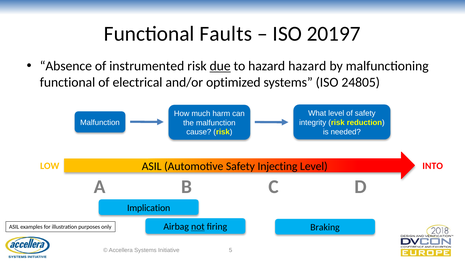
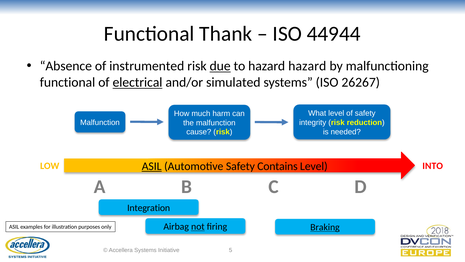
Faults: Faults -> Thank
20197: 20197 -> 44944
electrical underline: none -> present
optimized: optimized -> simulated
24805: 24805 -> 26267
ASIL at (152, 166) underline: none -> present
Injecting: Injecting -> Contains
Implication: Implication -> Integration
Braking underline: none -> present
